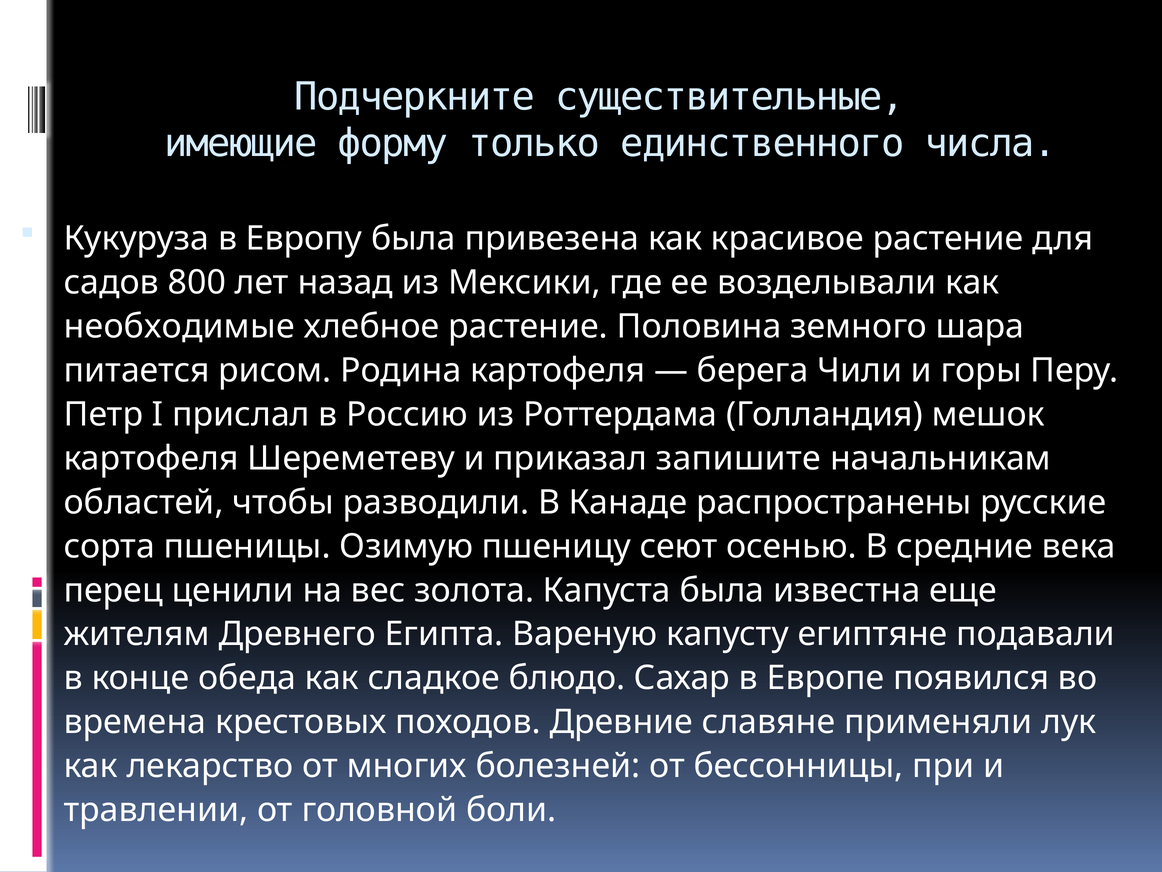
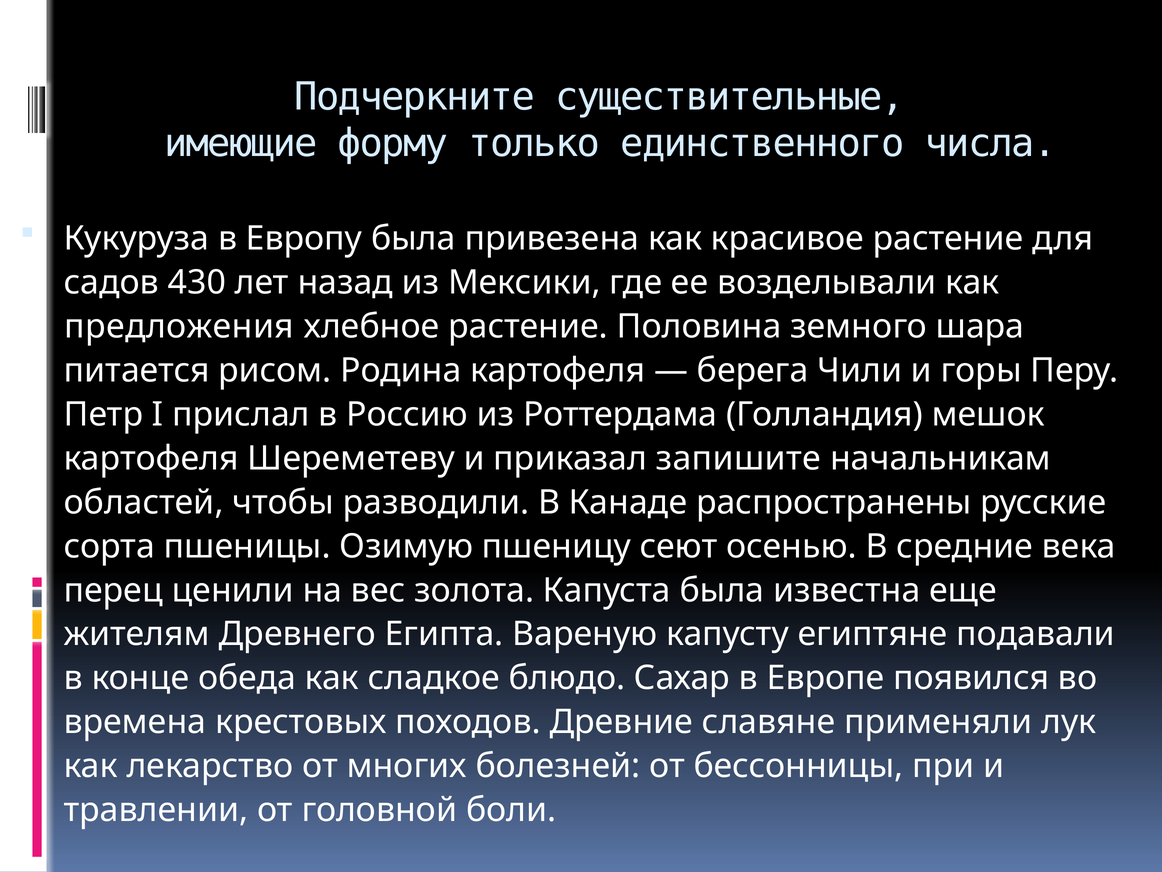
800: 800 -> 430
необходимые: необходимые -> предложения
